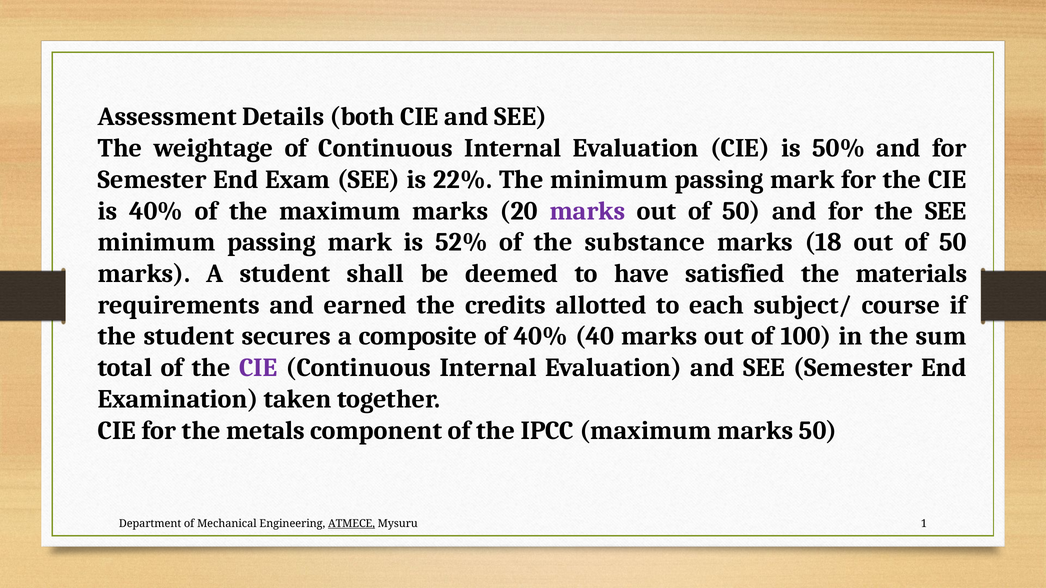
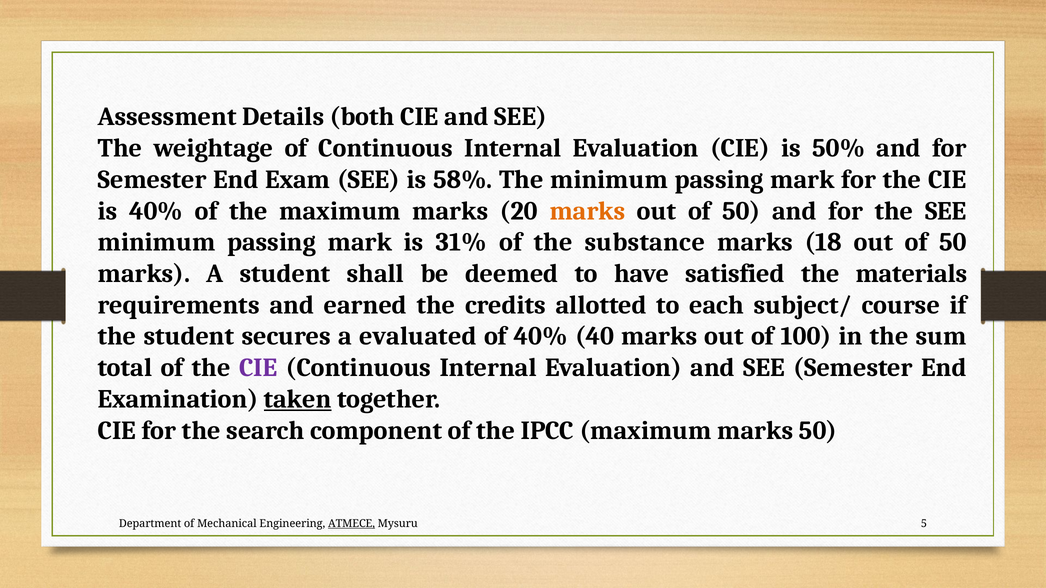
22%: 22% -> 58%
marks at (587, 211) colour: purple -> orange
52%: 52% -> 31%
composite: composite -> evaluated
taken underline: none -> present
metals: metals -> search
1: 1 -> 5
